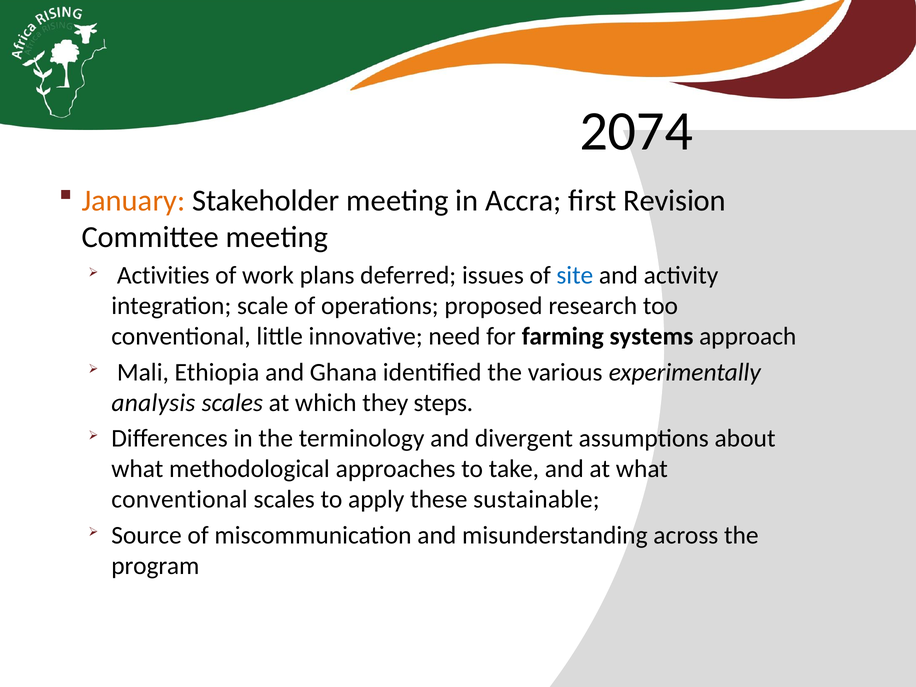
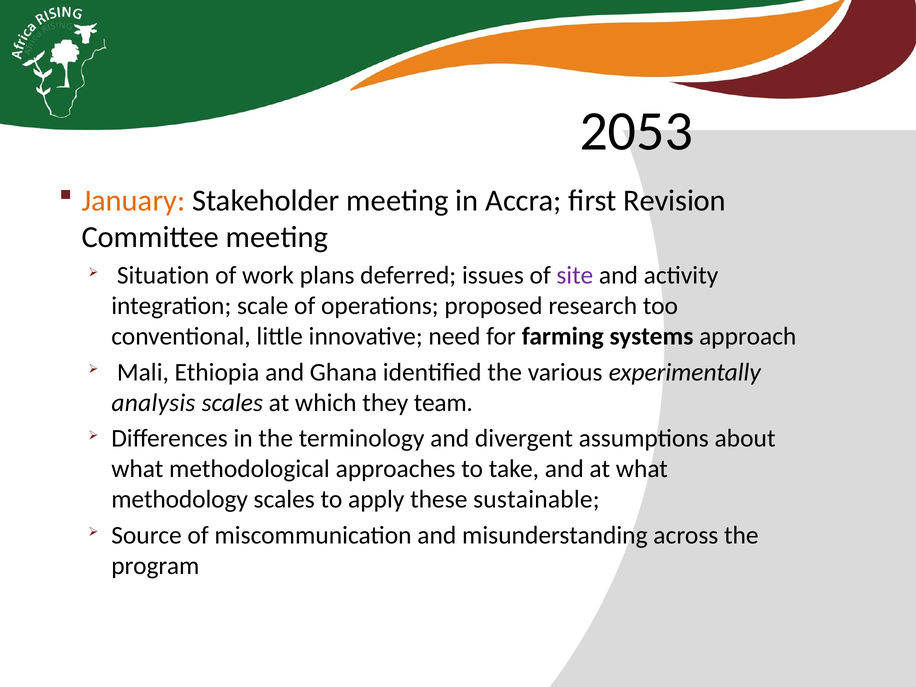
2074: 2074 -> 2053
Activities: Activities -> Situation
site colour: blue -> purple
steps: steps -> team
conventional at (179, 499): conventional -> methodology
